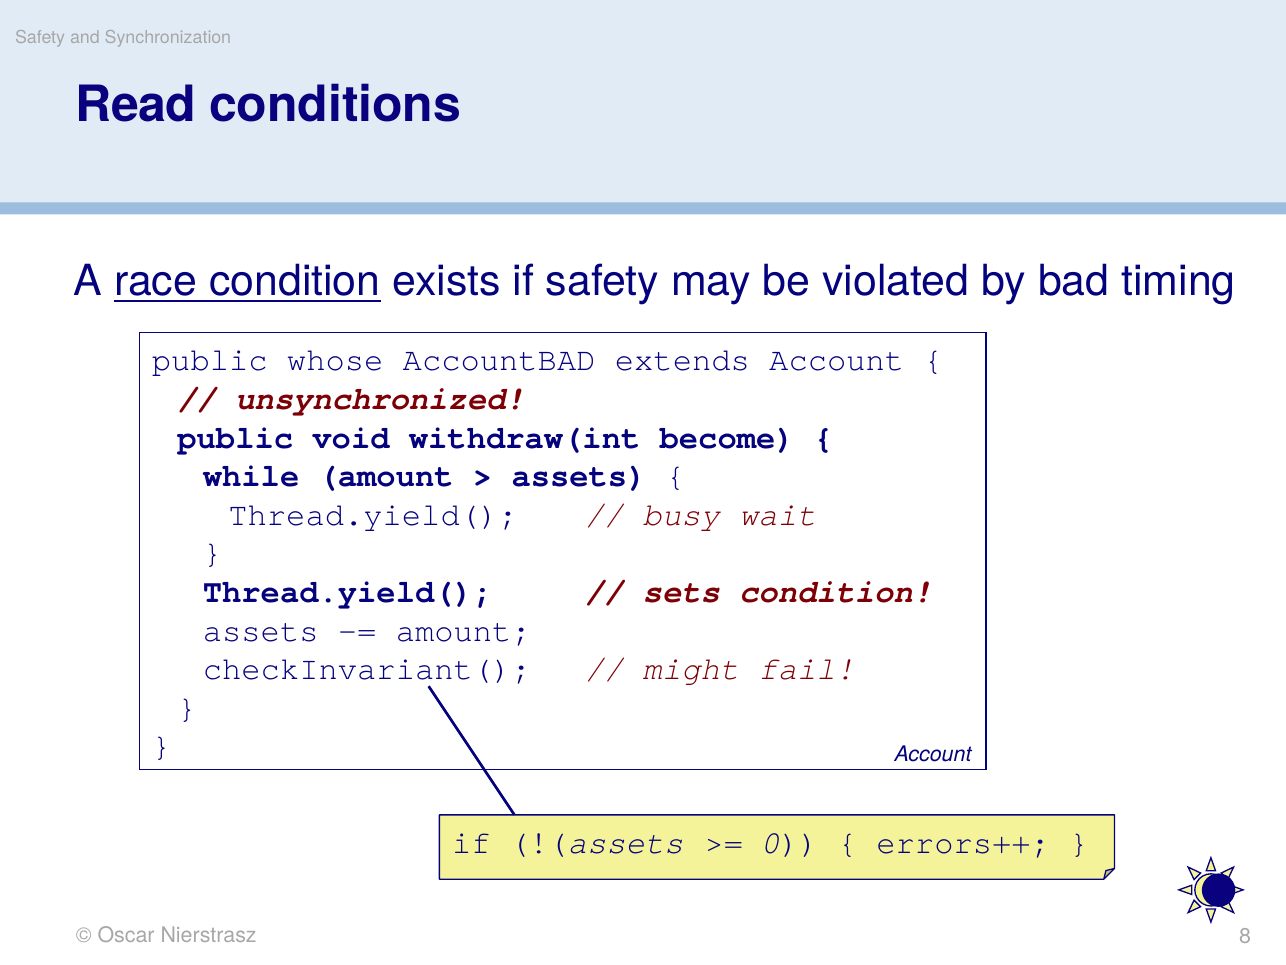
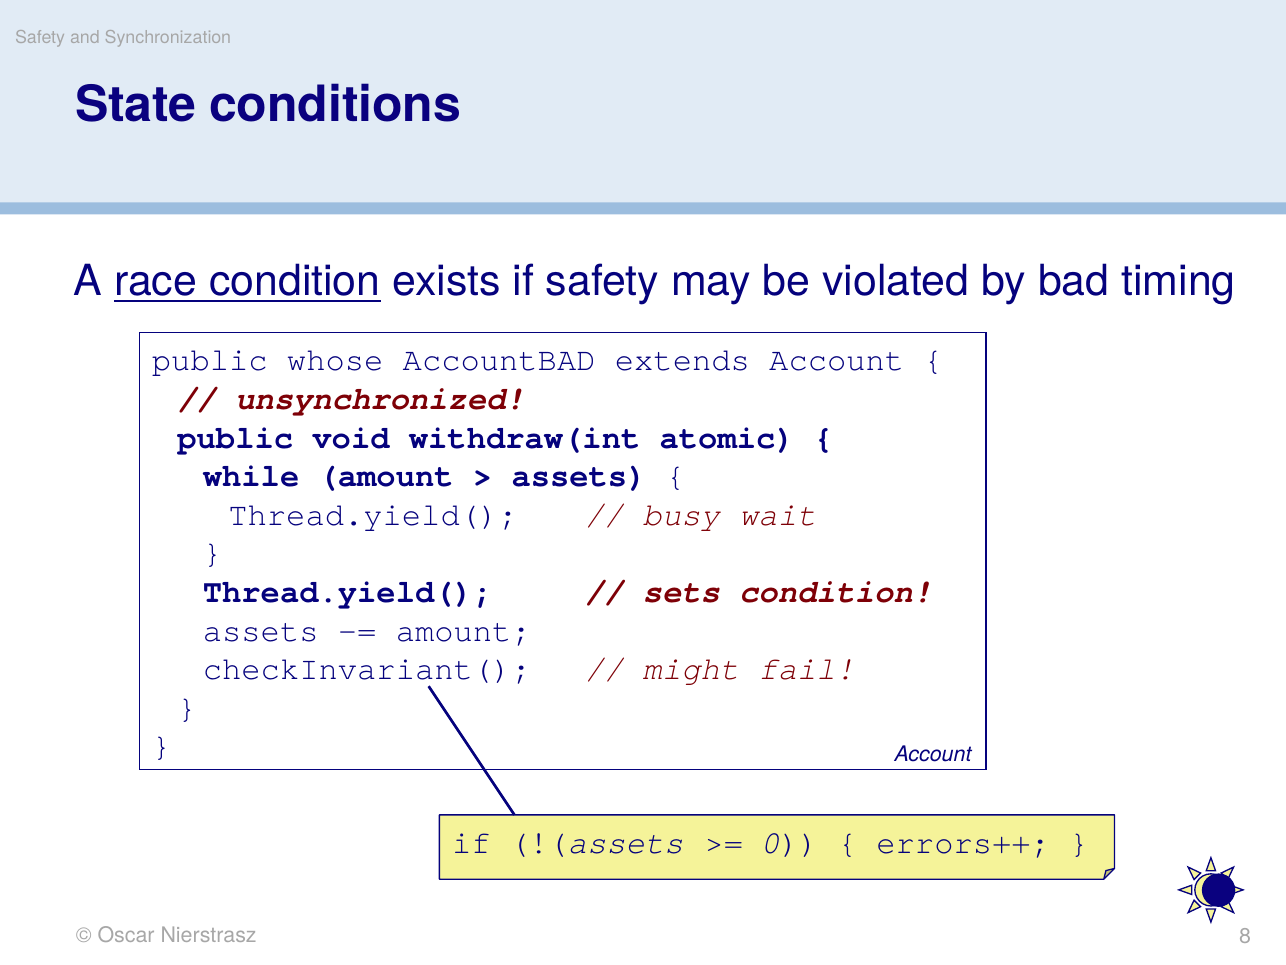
Read: Read -> State
become: become -> atomic
